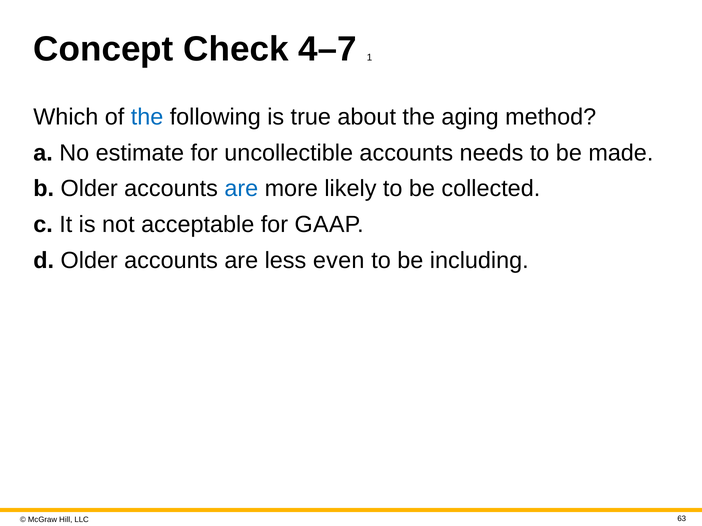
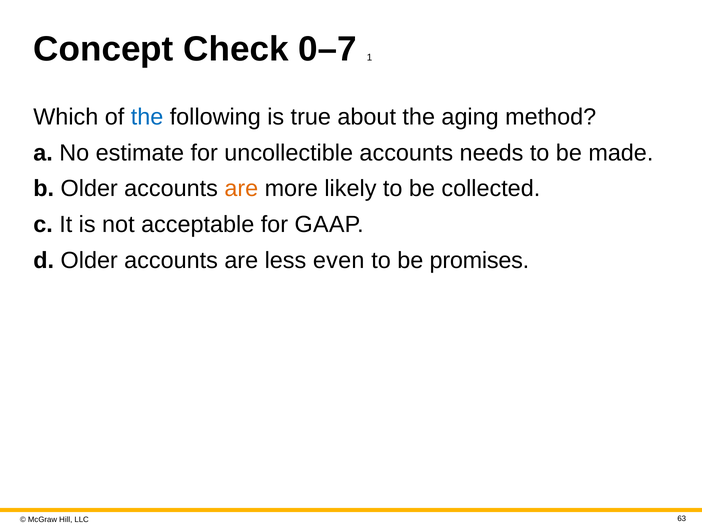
4–7: 4–7 -> 0–7
are at (241, 189) colour: blue -> orange
including: including -> promises
